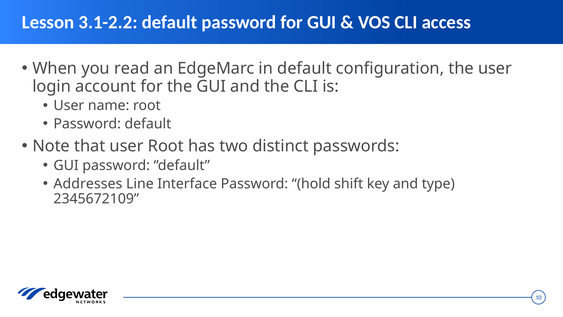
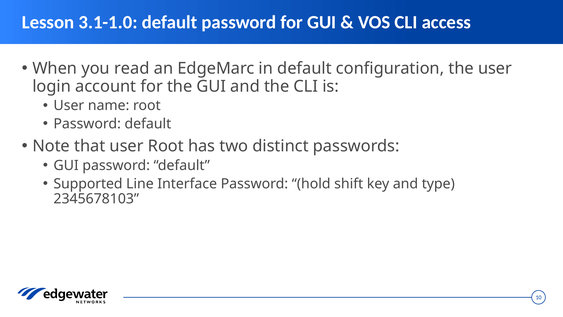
3.1-2.2: 3.1-2.2 -> 3.1-1.0
Addresses: Addresses -> Supported
2345672109: 2345672109 -> 2345678103
